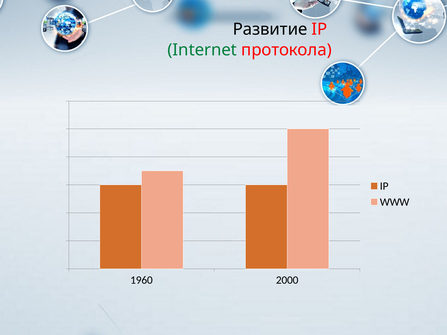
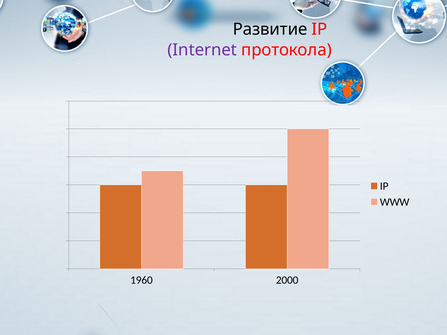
Internet colour: green -> purple
